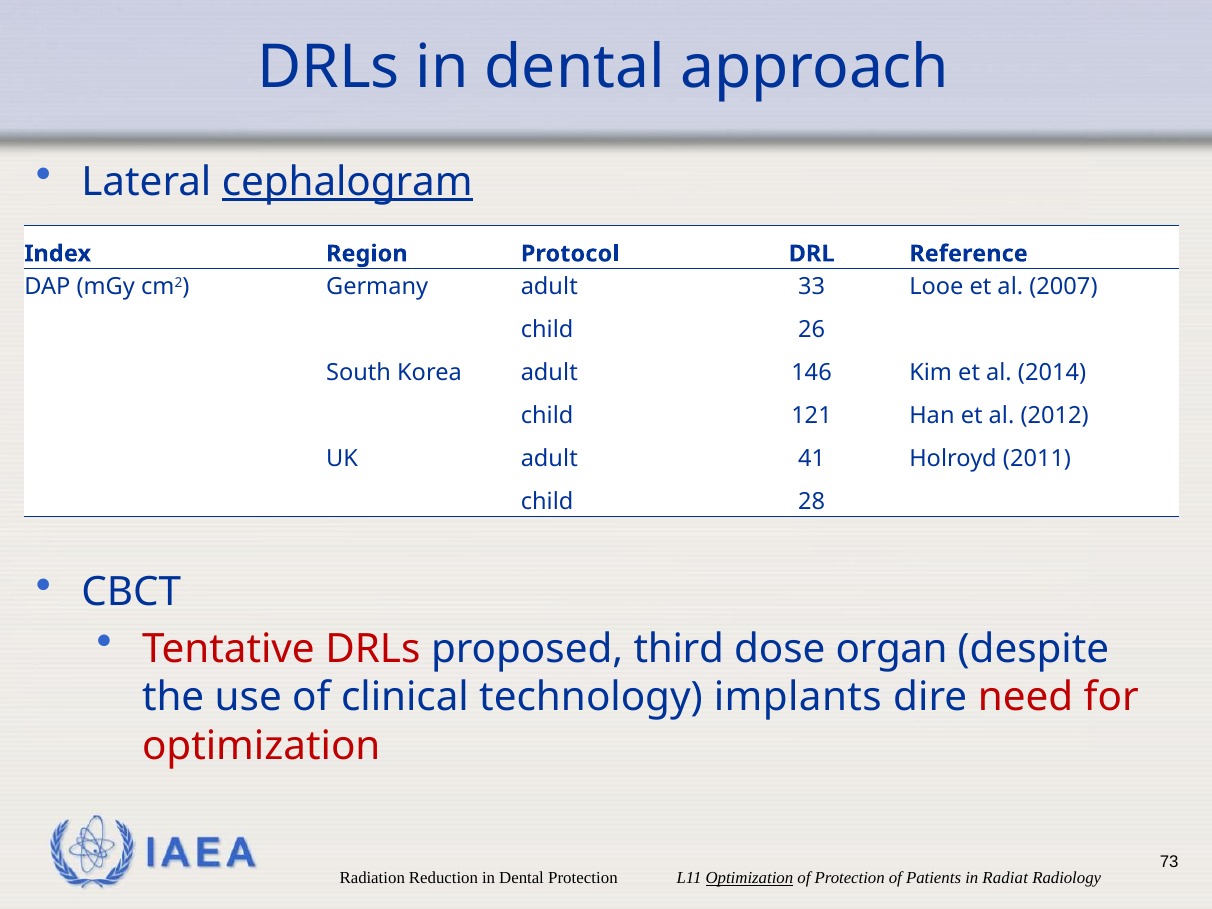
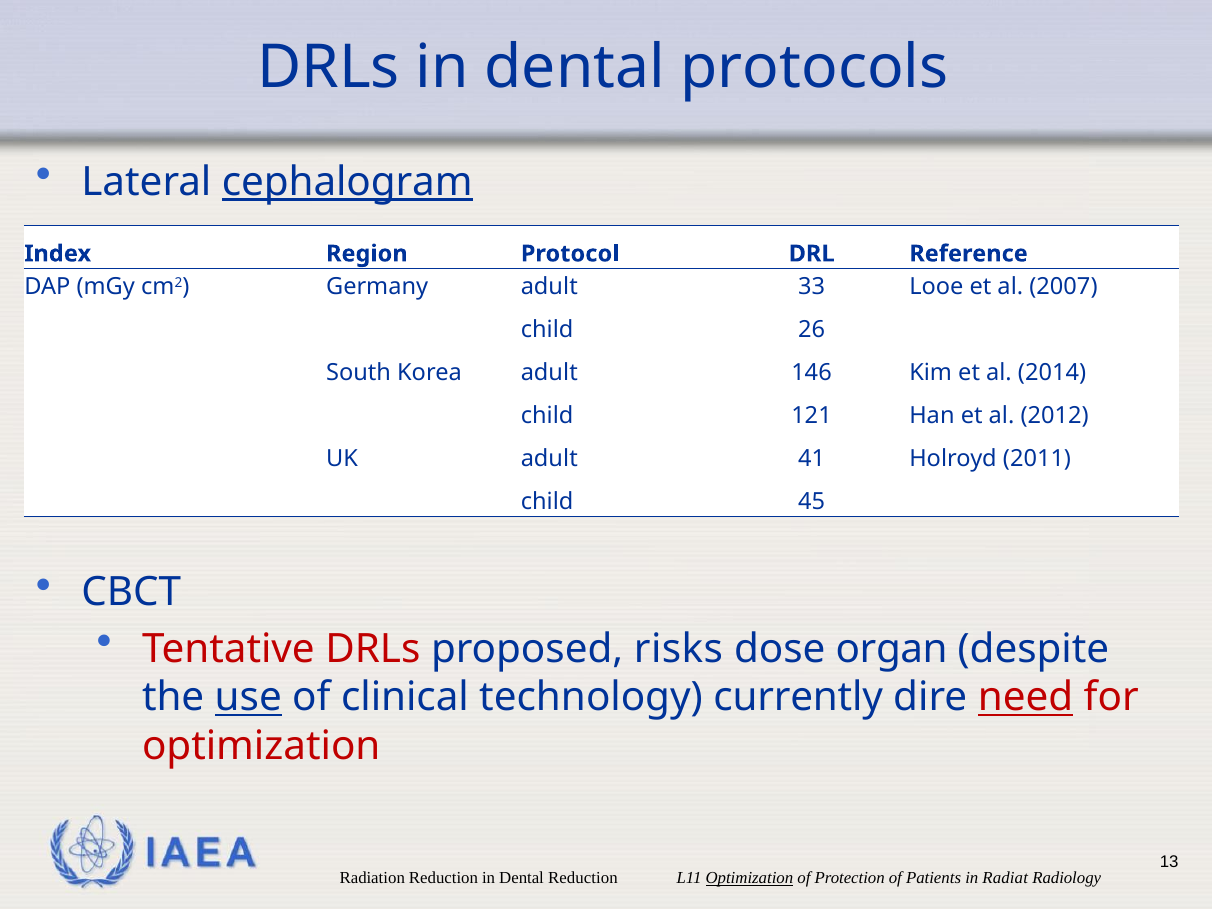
approach: approach -> protocols
28: 28 -> 45
third: third -> risks
use underline: none -> present
implants: implants -> currently
need underline: none -> present
73: 73 -> 13
Dental Protection: Protection -> Reduction
